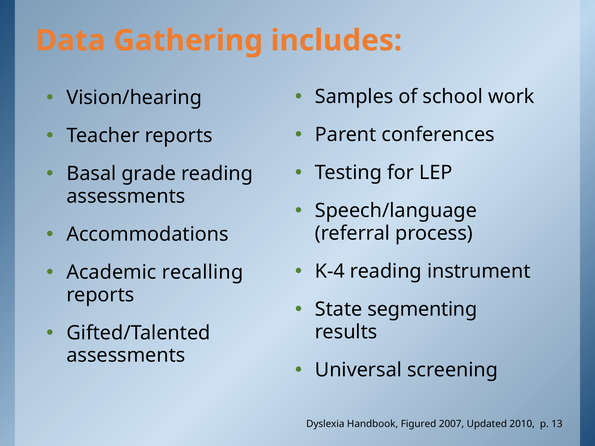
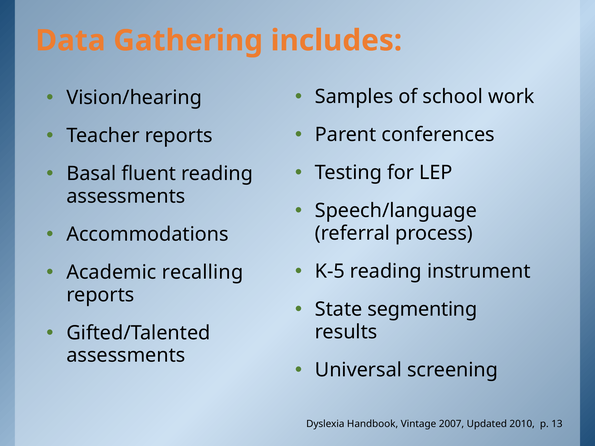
grade: grade -> fluent
K-4: K-4 -> K-5
Figured: Figured -> Vintage
